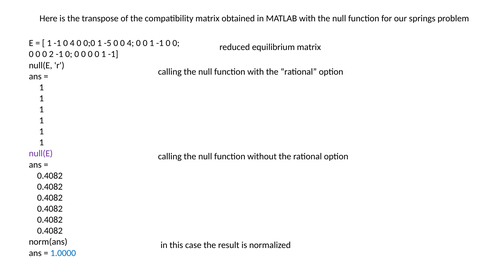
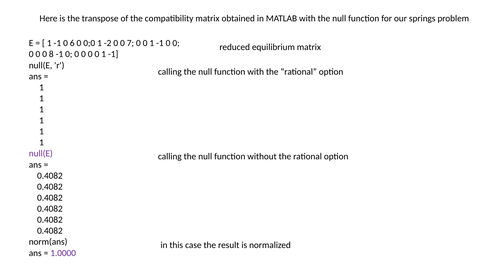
-1 0 4: 4 -> 6
-5: -5 -> -2
0 0 4: 4 -> 7
2: 2 -> 8
1.0000 colour: blue -> purple
